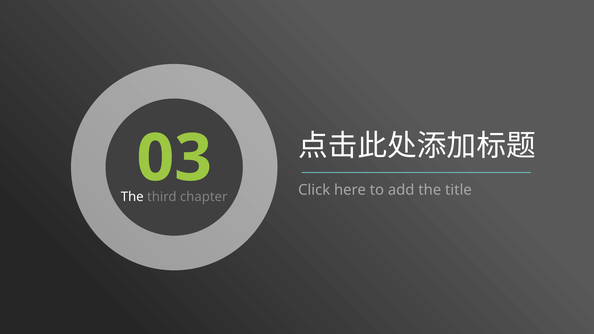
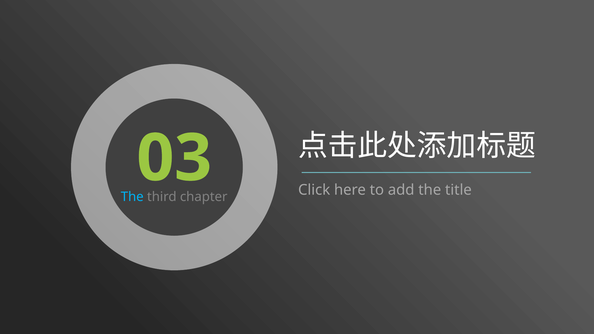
The at (132, 197) colour: white -> light blue
